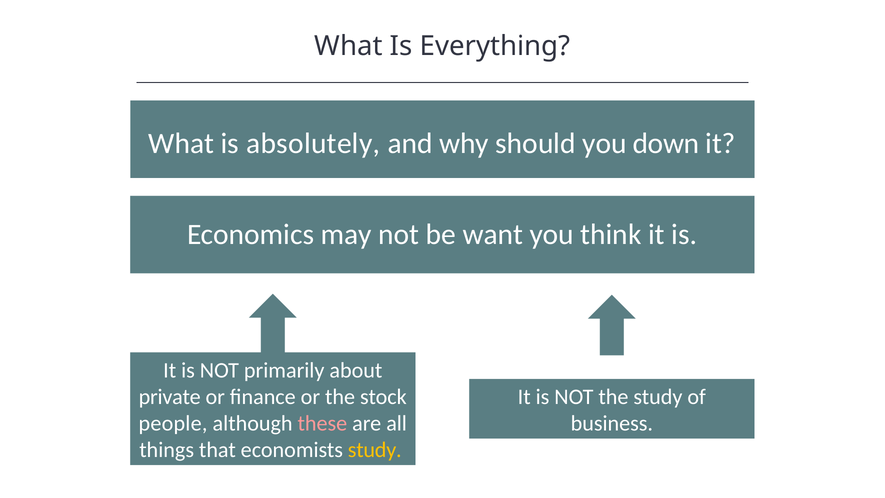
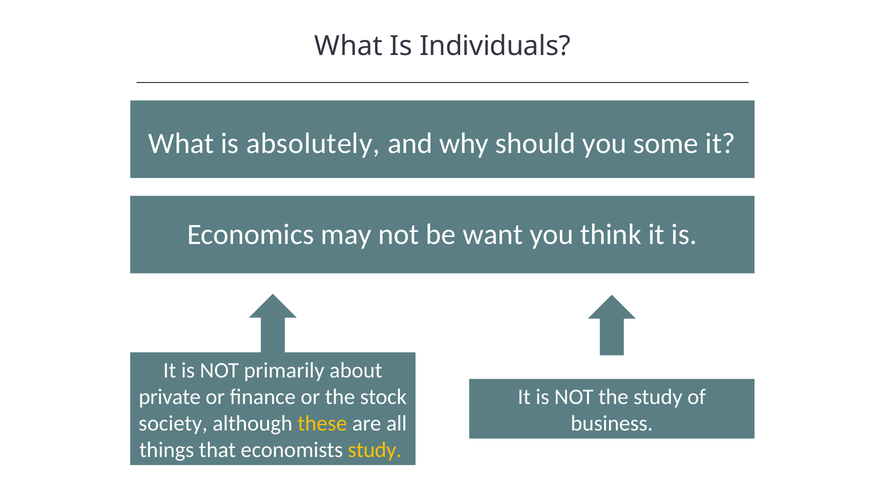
Everything: Everything -> Individuals
down: down -> some
people: people -> society
these colour: pink -> yellow
